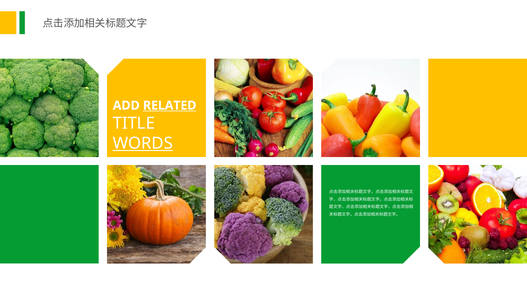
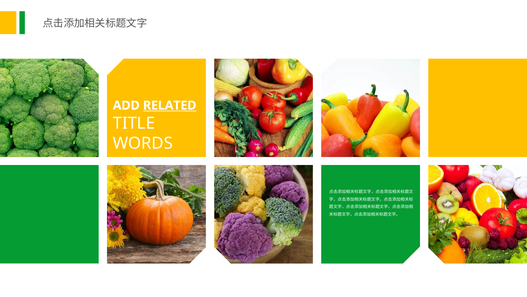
WORDS underline: present -> none
